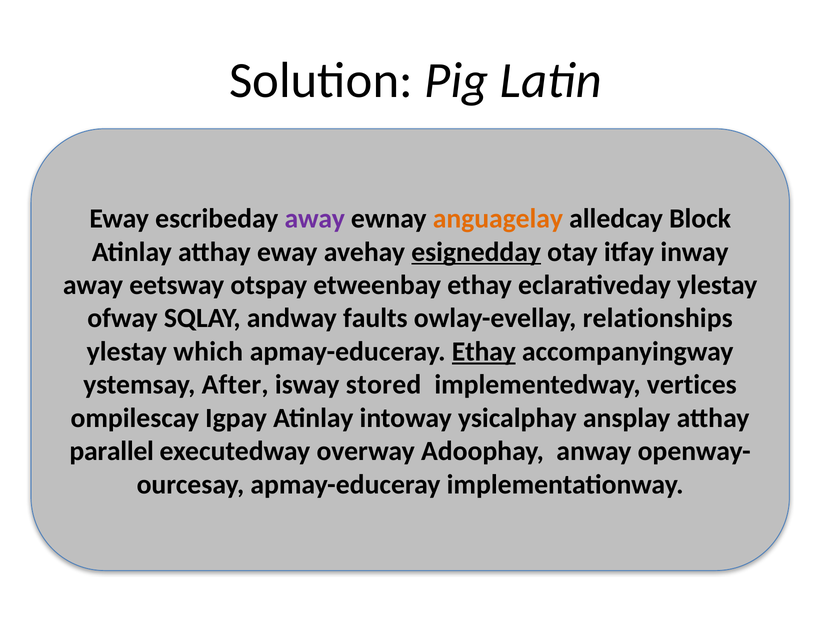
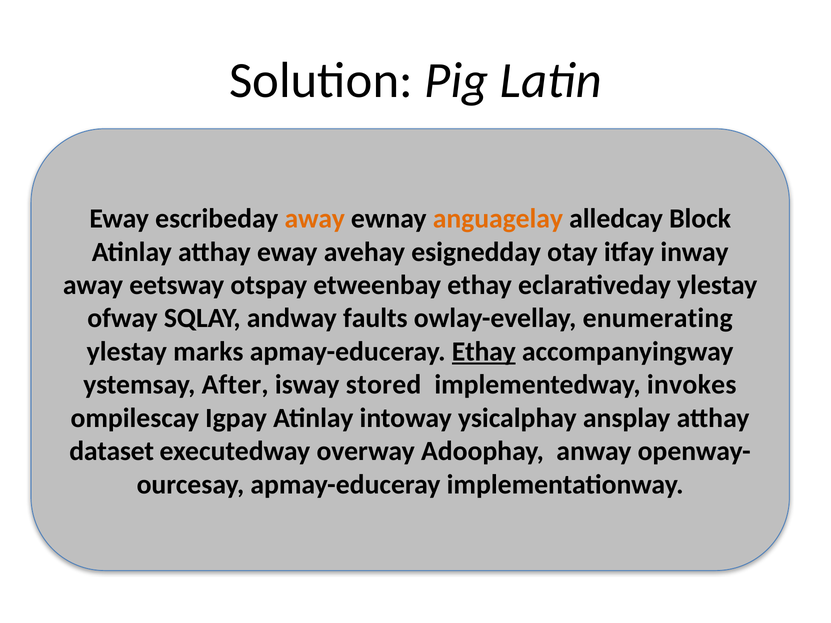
away at (315, 219) colour: purple -> orange
esignedday underline: present -> none
relationships: relationships -> enumerating
which: which -> marks
vertices: vertices -> invokes
parallel: parallel -> dataset
